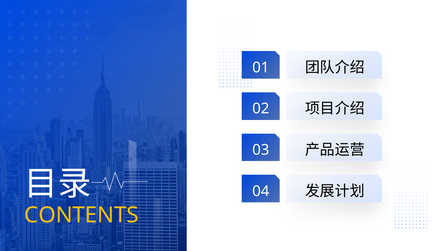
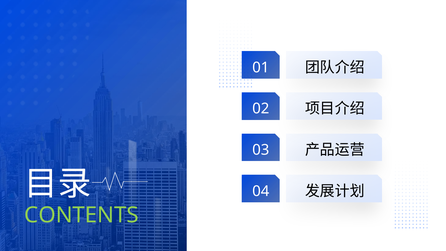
CONTENTS colour: yellow -> light green
